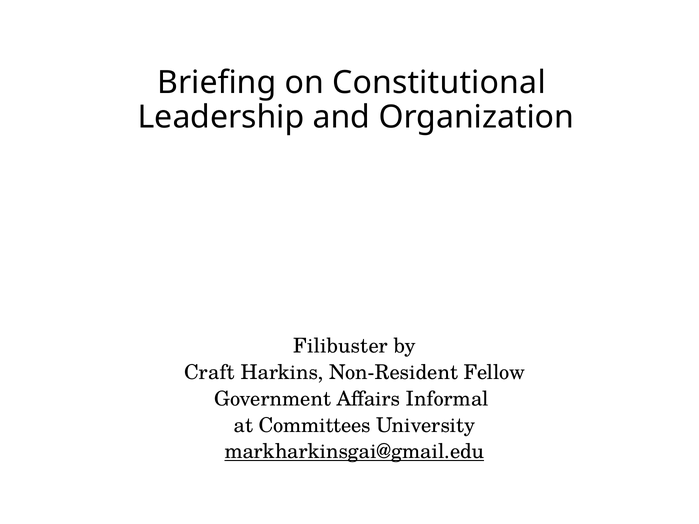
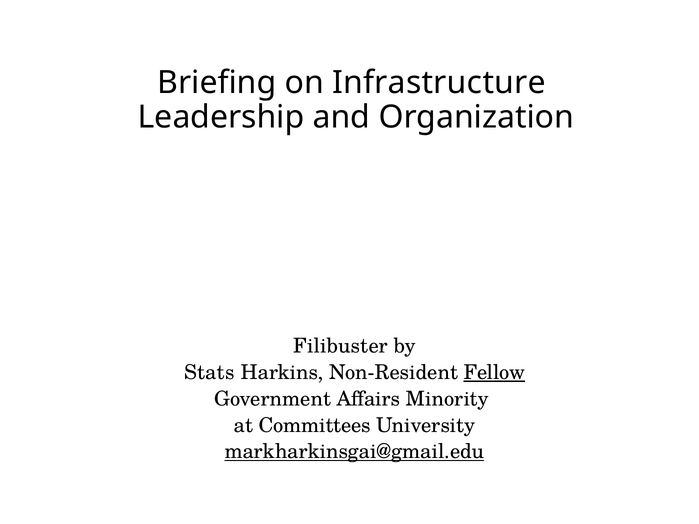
Constitutional: Constitutional -> Infrastructure
Craft: Craft -> Stats
Fellow underline: none -> present
Informal: Informal -> Minority
